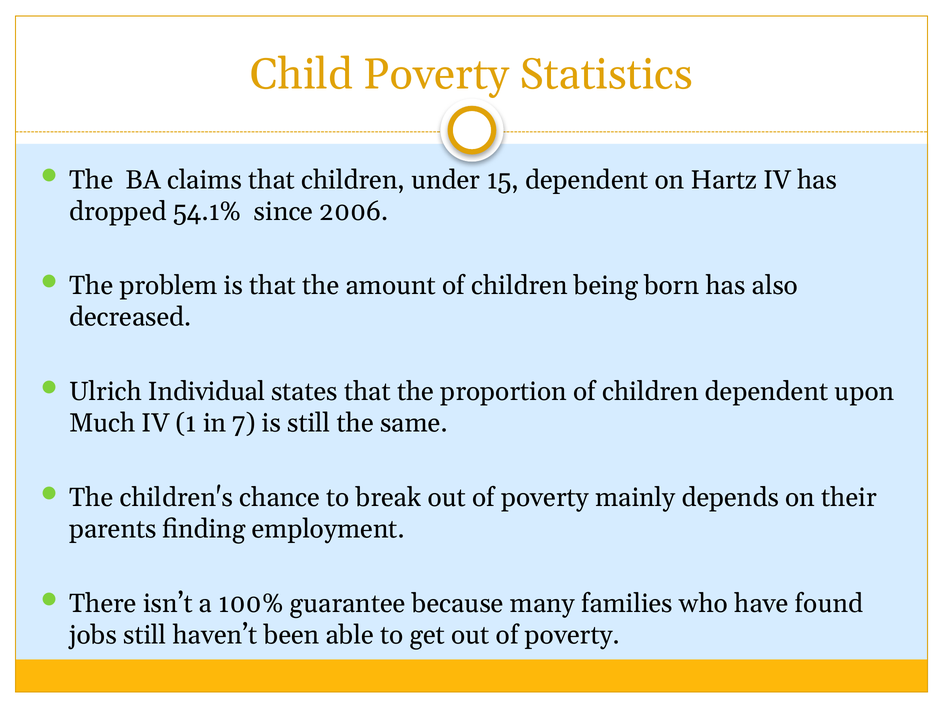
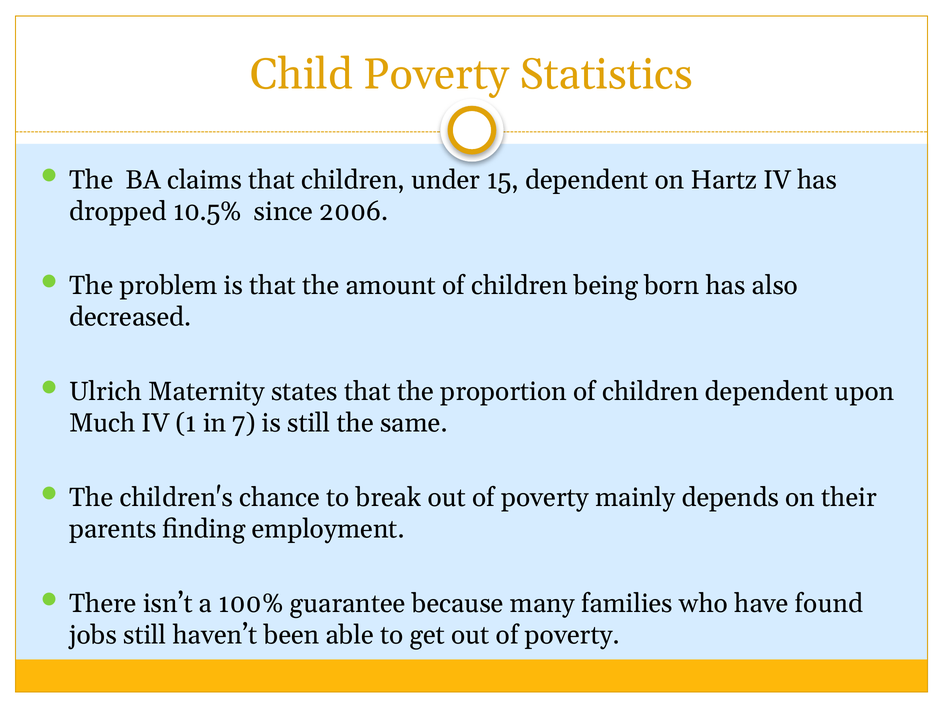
54.1%: 54.1% -> 10.5%
Individual: Individual -> Maternity
